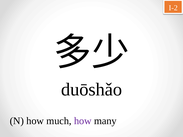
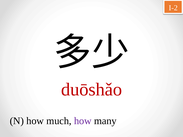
duōshǎo colour: black -> red
